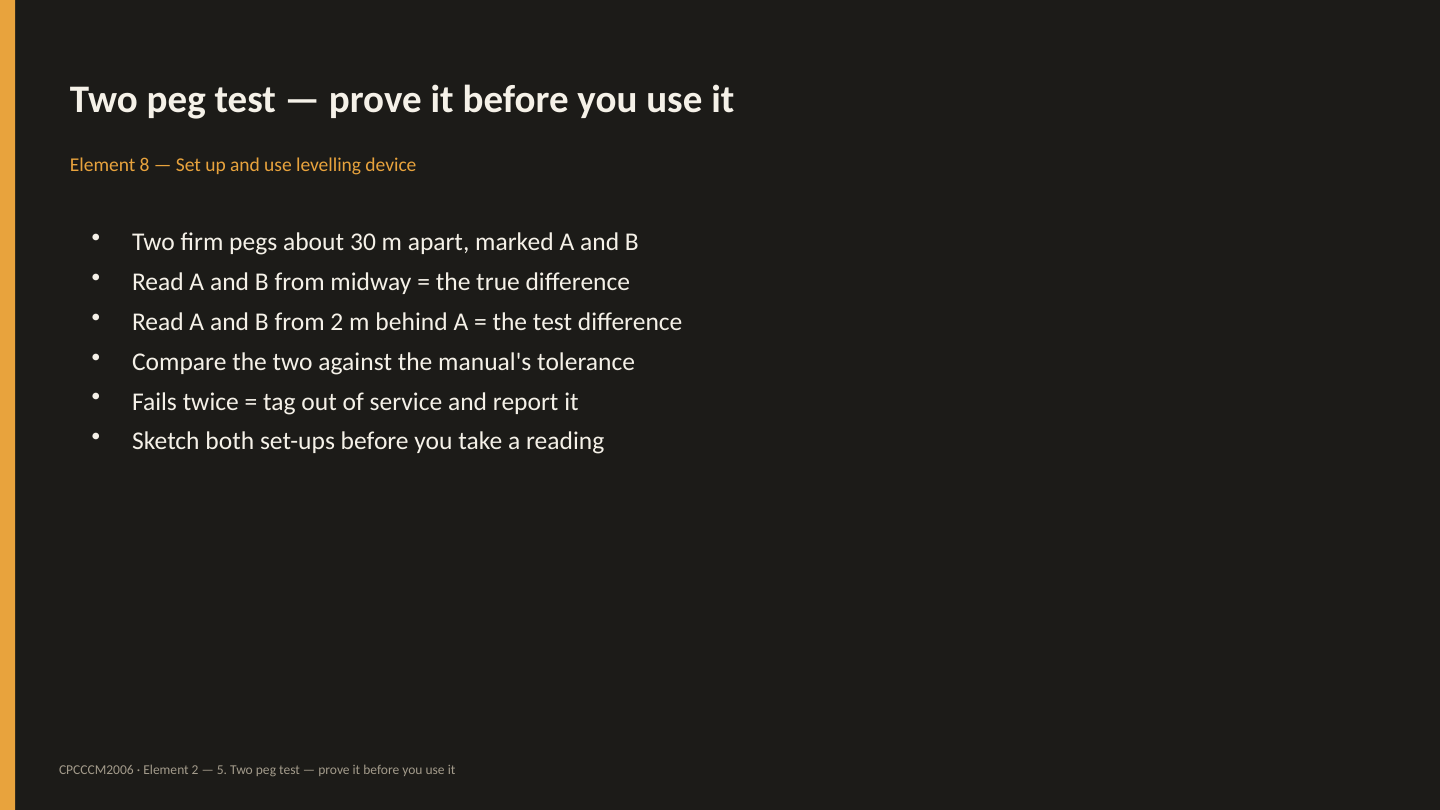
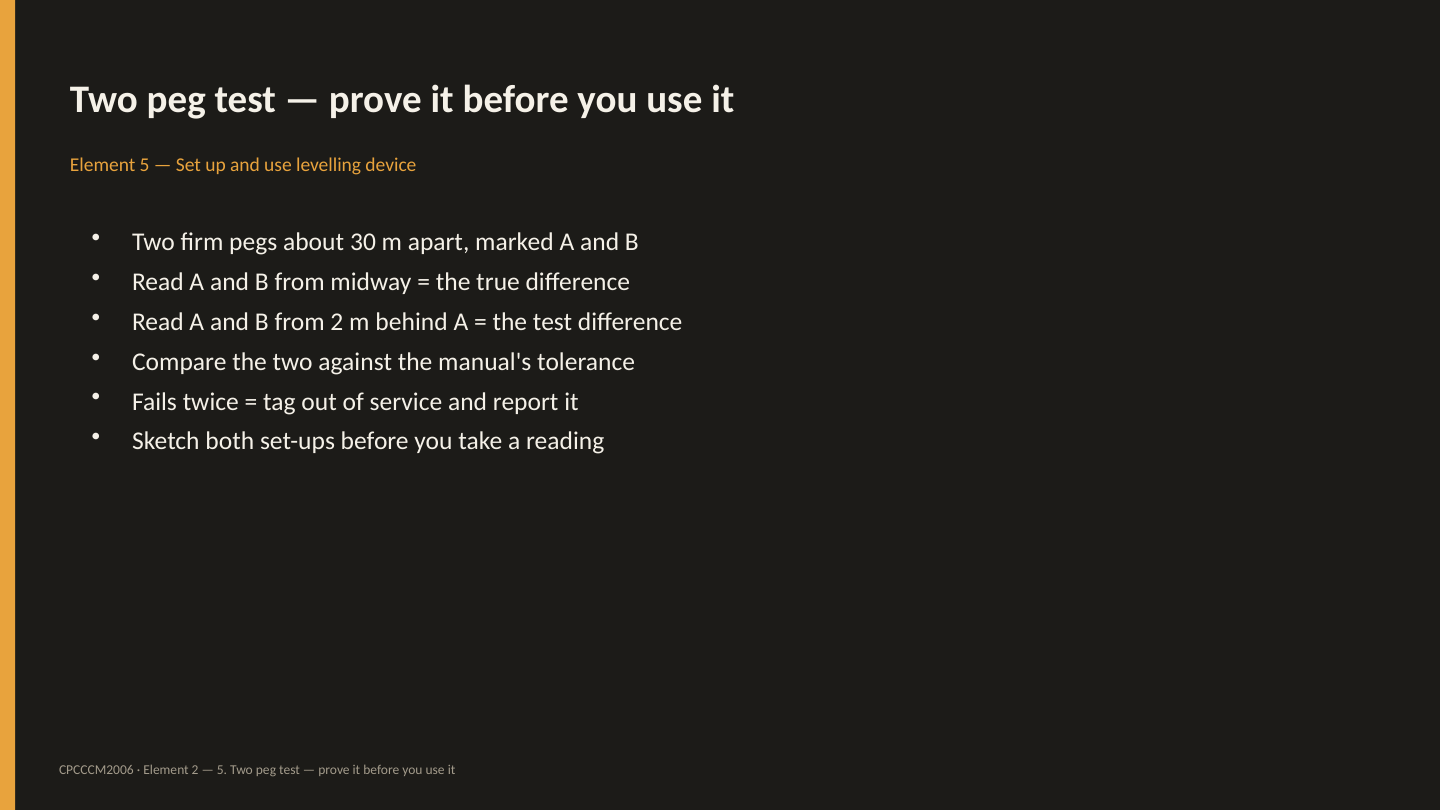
Element 8: 8 -> 5
